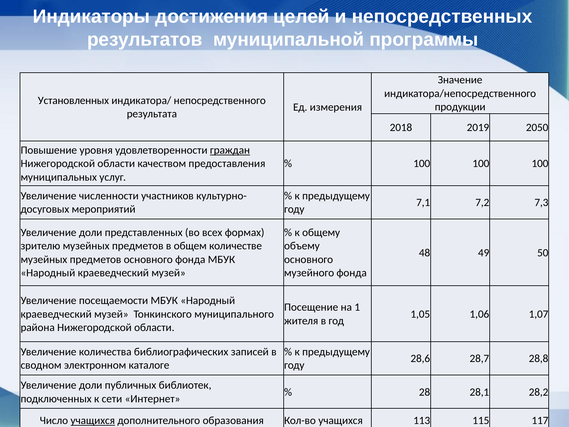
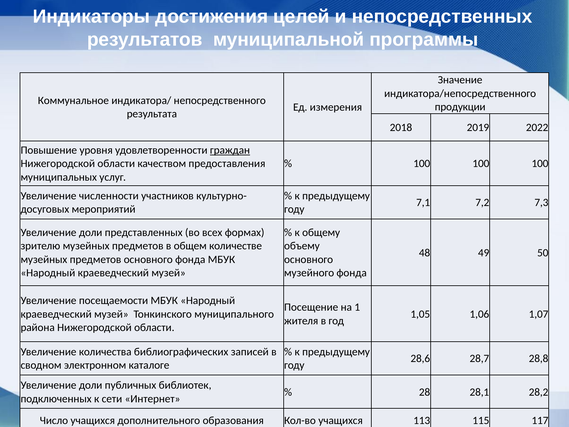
Установленных: Установленных -> Коммунальное
2050: 2050 -> 2022
учащихся at (93, 420) underline: present -> none
